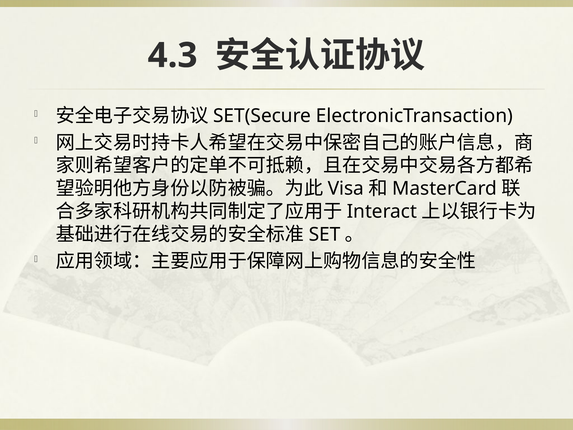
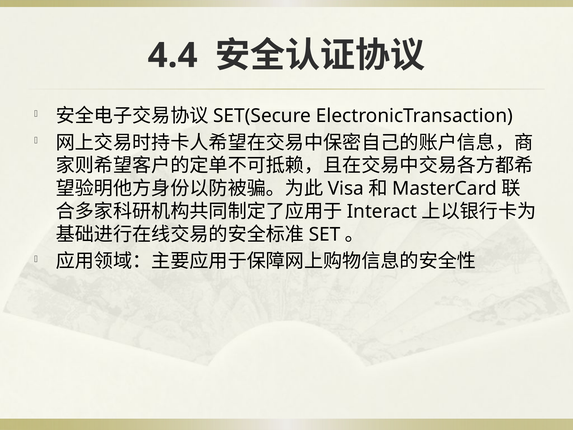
4.3: 4.3 -> 4.4
